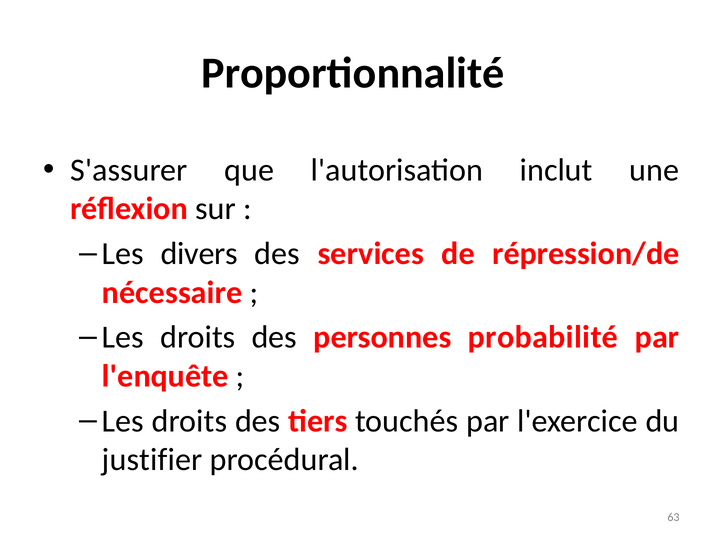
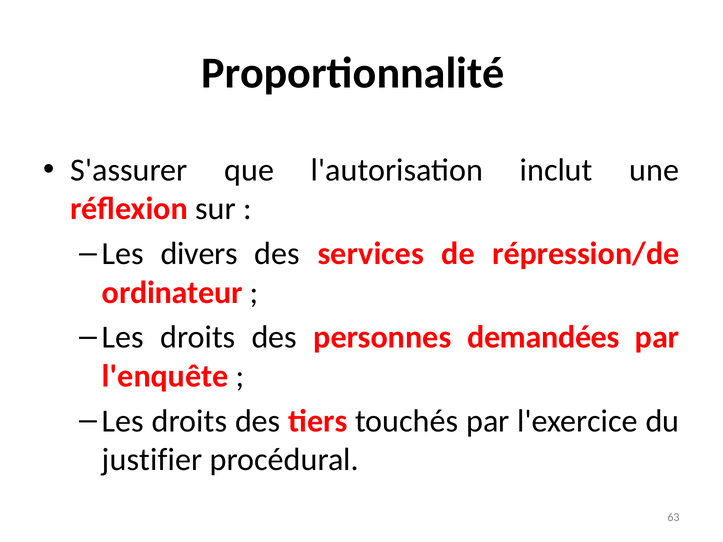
nécessaire: nécessaire -> ordinateur
probabilité: probabilité -> demandées
